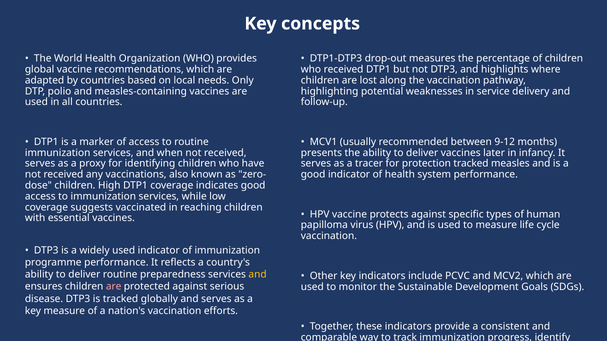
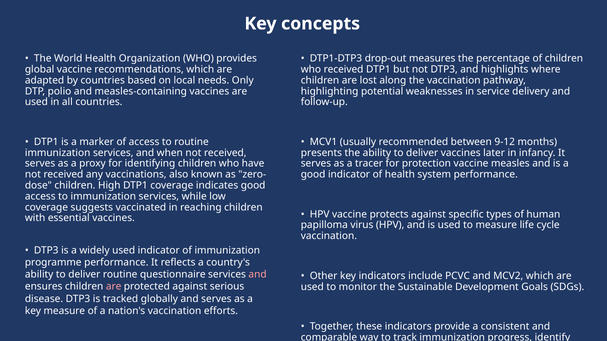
protection tracked: tracked -> vaccine
preparedness: preparedness -> questionnaire
and at (258, 275) colour: yellow -> pink
